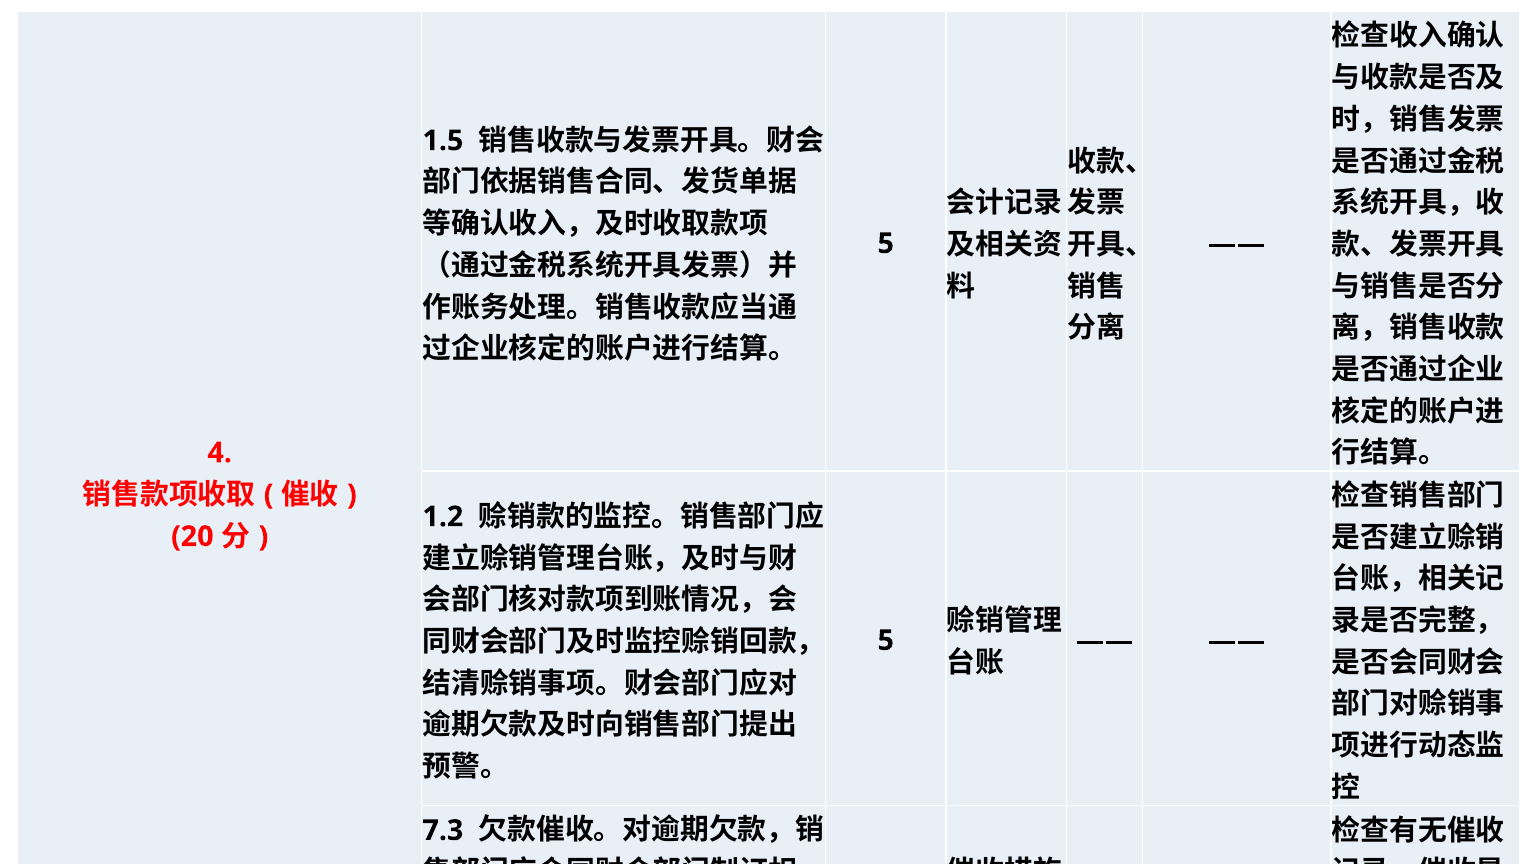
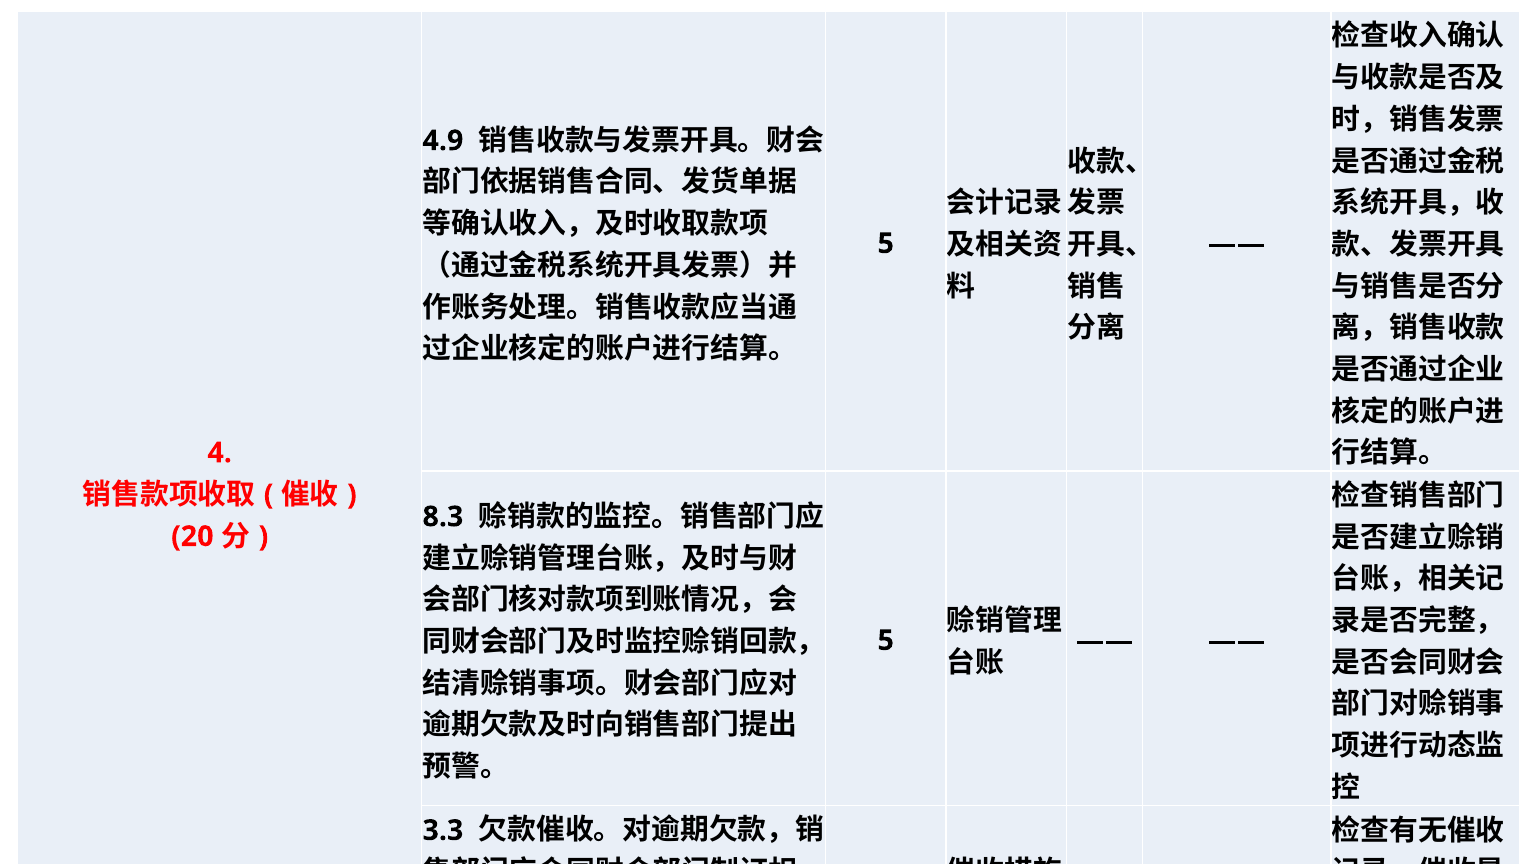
1.5: 1.5 -> 4.9
1.2: 1.2 -> 8.3
7.3: 7.3 -> 3.3
